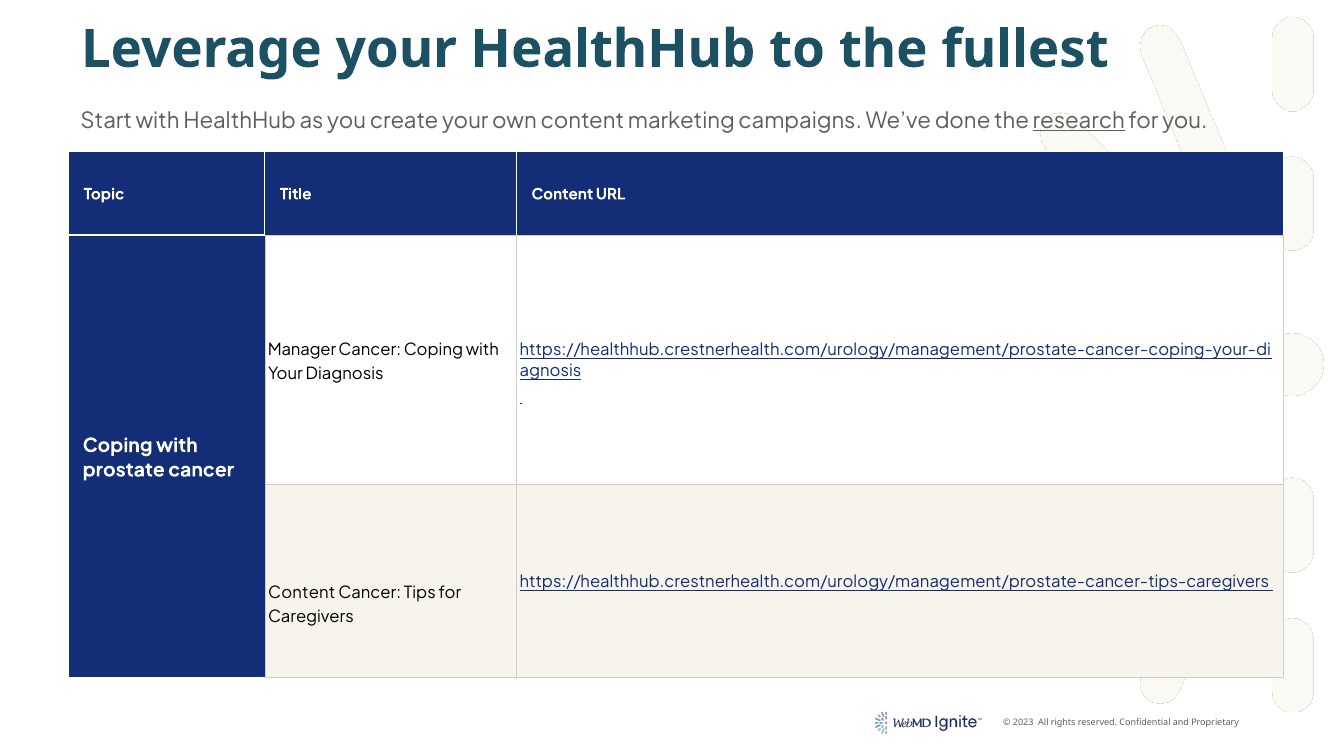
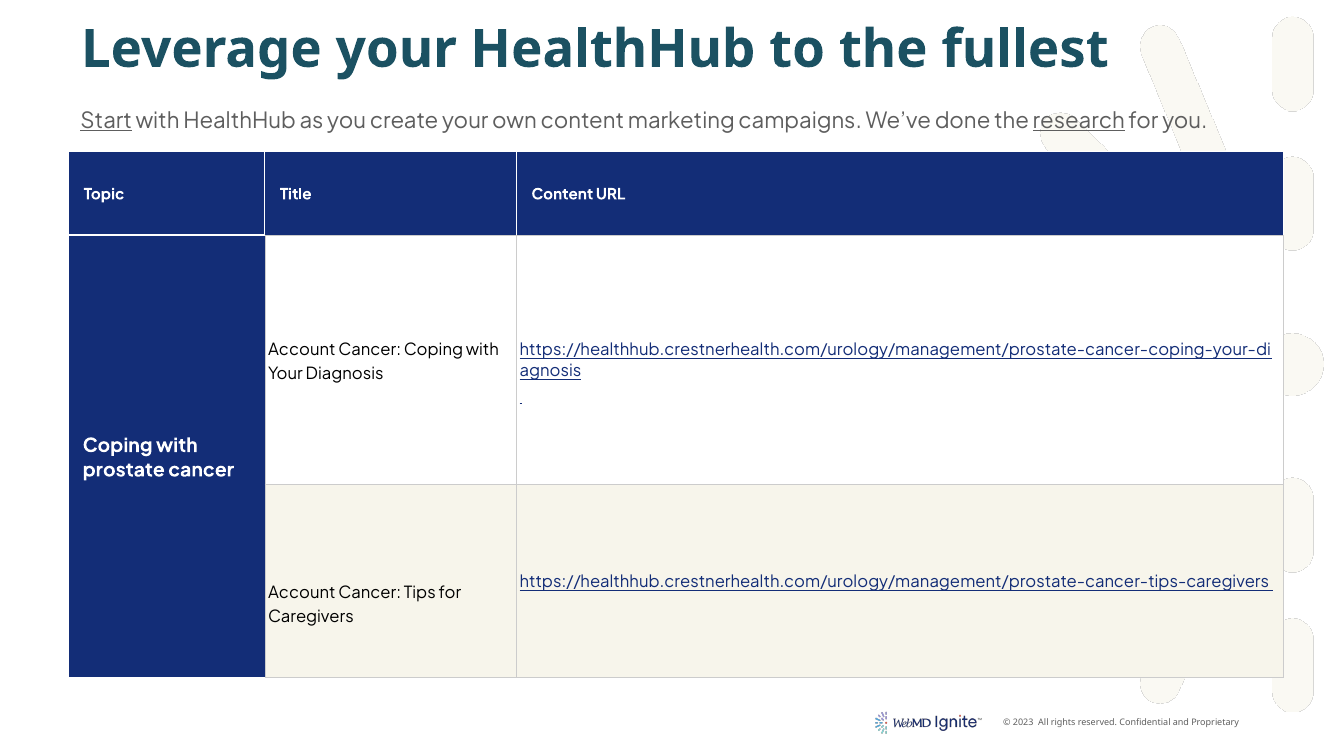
Start underline: none -> present
Manager at (302, 351): Manager -> Account
Content at (302, 593): Content -> Account
